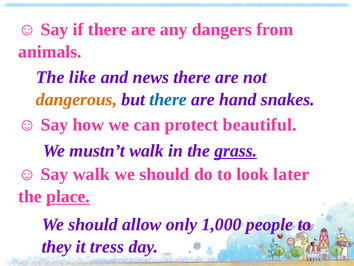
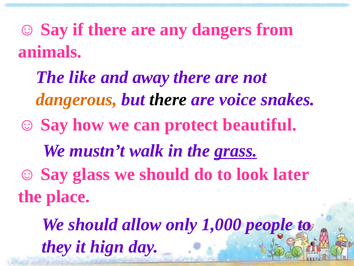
news: news -> away
there at (168, 99) colour: blue -> black
hand: hand -> voice
Say walk: walk -> glass
place underline: present -> none
tress: tress -> hign
